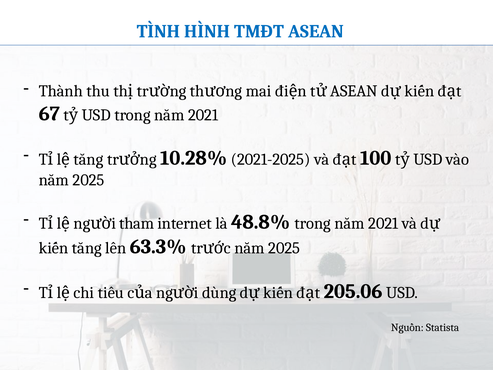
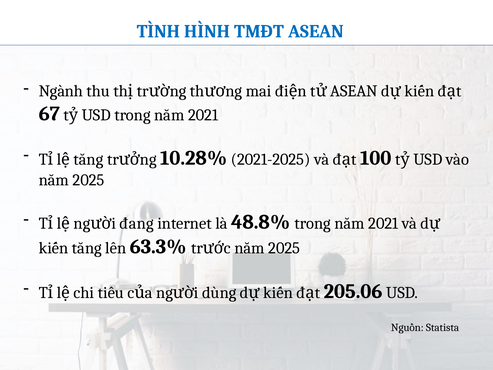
Thành: Thành -> Ngành
tham: tham -> đang
